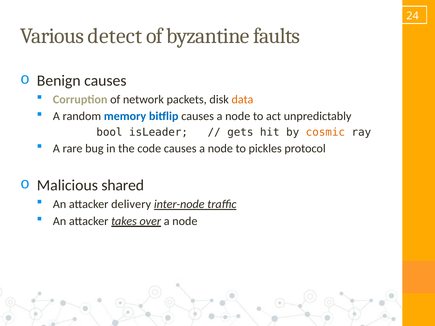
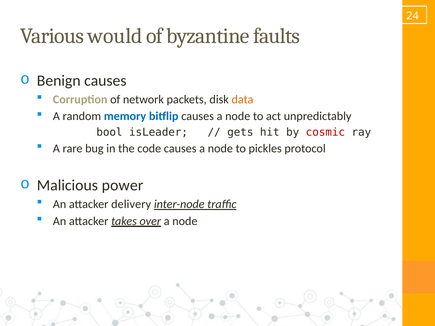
detect: detect -> would
cosmic colour: orange -> red
shared: shared -> power
